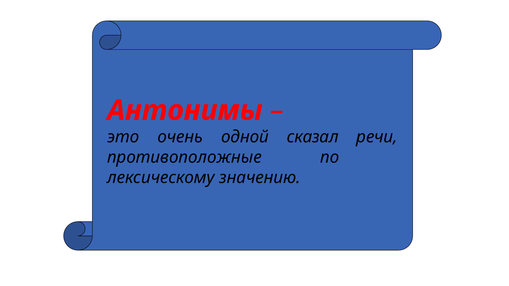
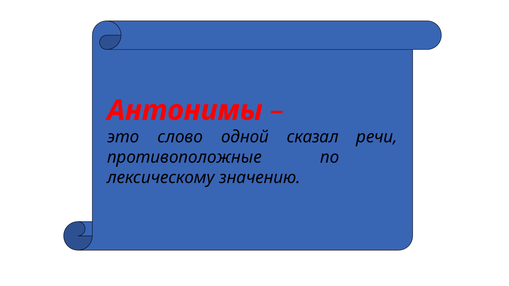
очень: очень -> слово
